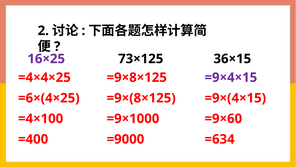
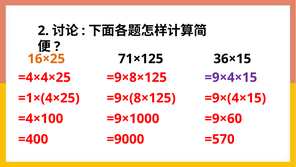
16×25 colour: purple -> orange
73×125: 73×125 -> 71×125
=6×(4×25: =6×(4×25 -> =1×(4×25
=634: =634 -> =570
